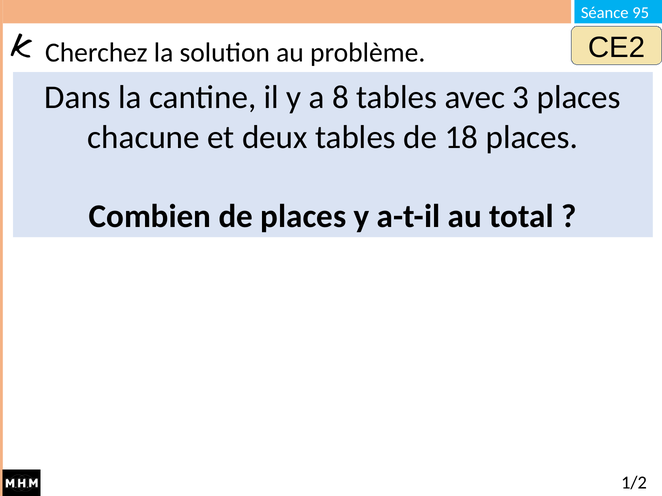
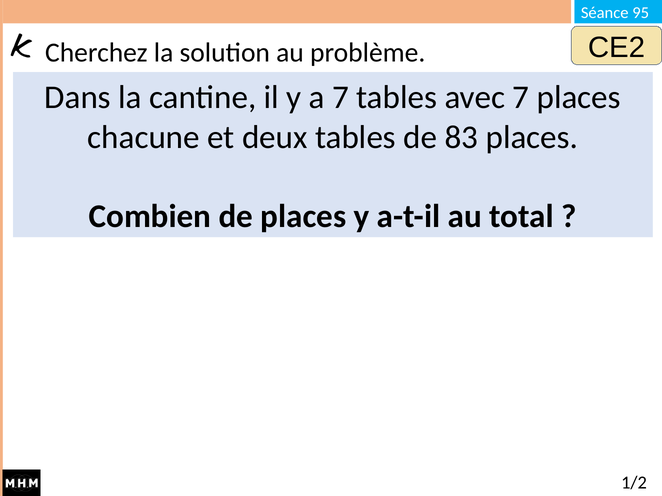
a 8: 8 -> 7
avec 3: 3 -> 7
18: 18 -> 83
